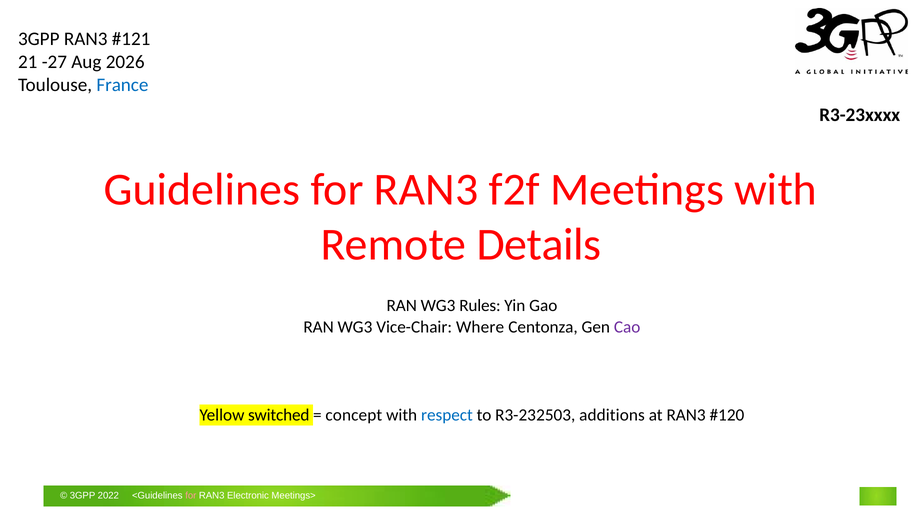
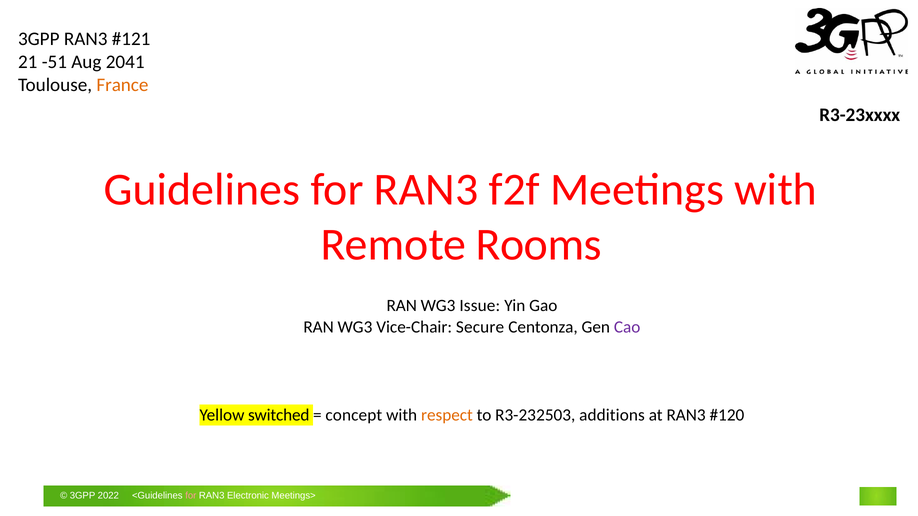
-27: -27 -> -51
2026: 2026 -> 2041
France colour: blue -> orange
Details: Details -> Rooms
Rules: Rules -> Issue
Where: Where -> Secure
respect colour: blue -> orange
